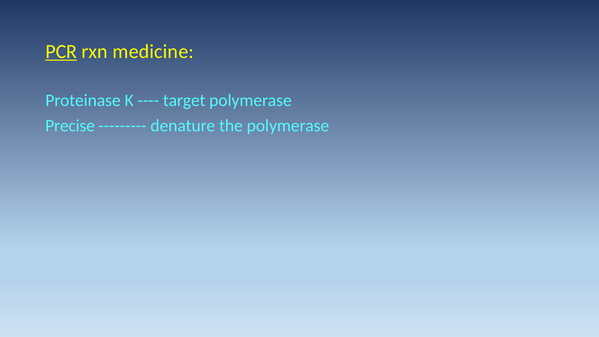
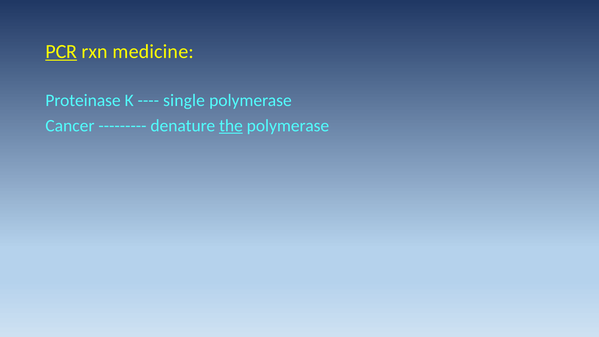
target: target -> single
Precise: Precise -> Cancer
the underline: none -> present
